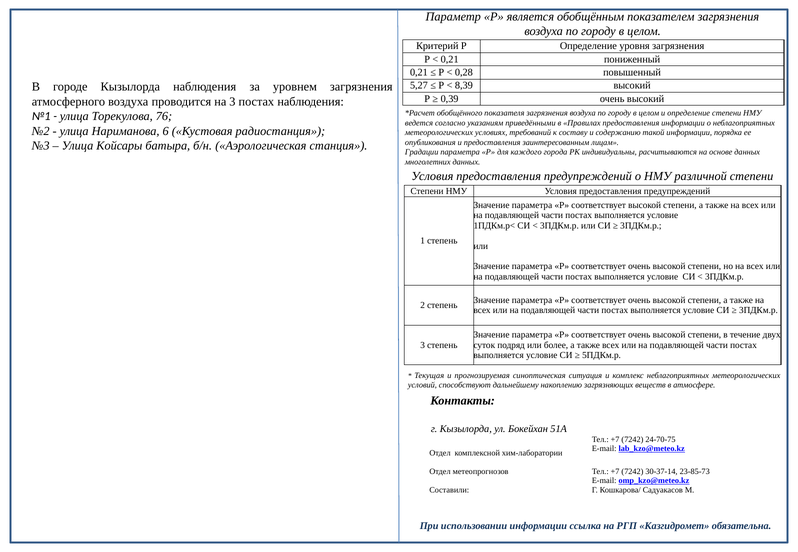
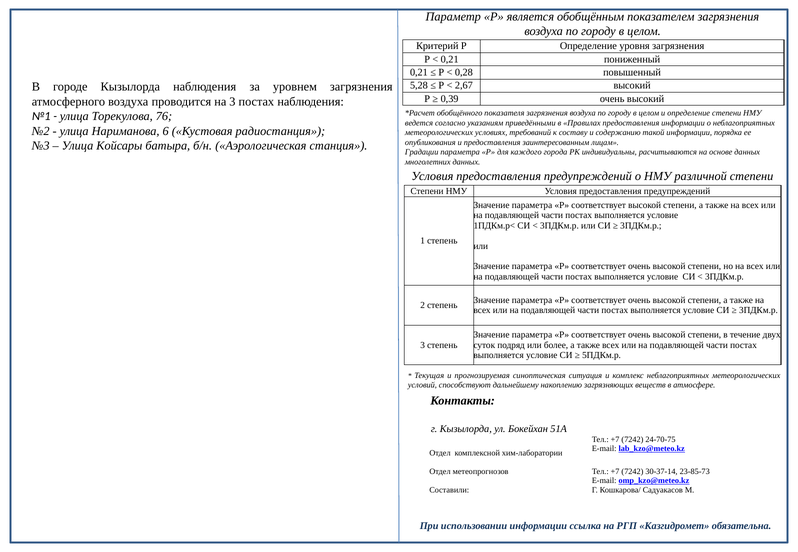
5,27: 5,27 -> 5,28
8,39: 8,39 -> 2,67
